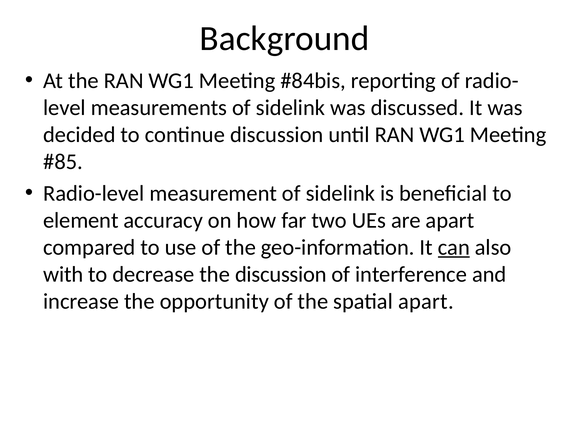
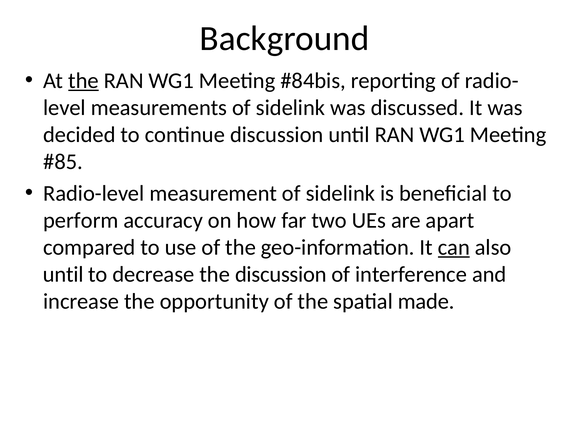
the at (83, 81) underline: none -> present
element: element -> perform
with at (63, 274): with -> until
spatial apart: apart -> made
